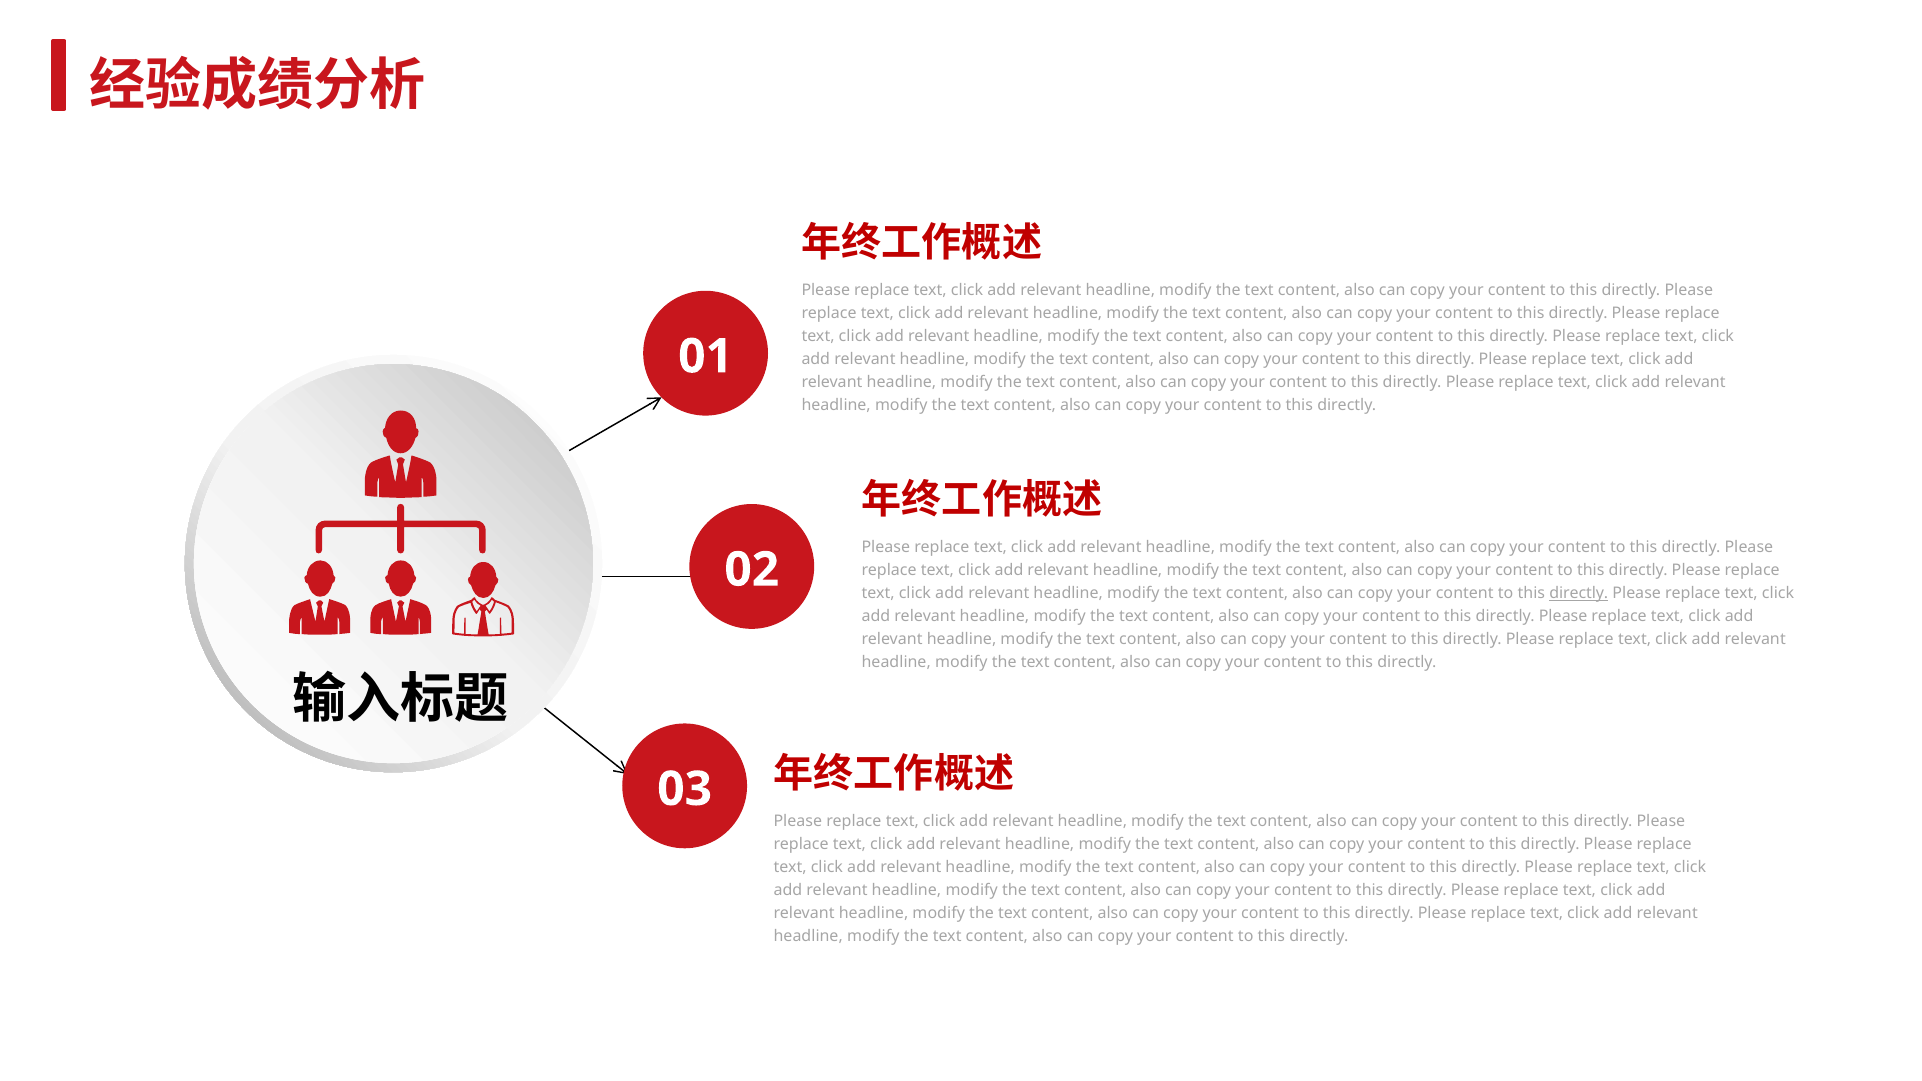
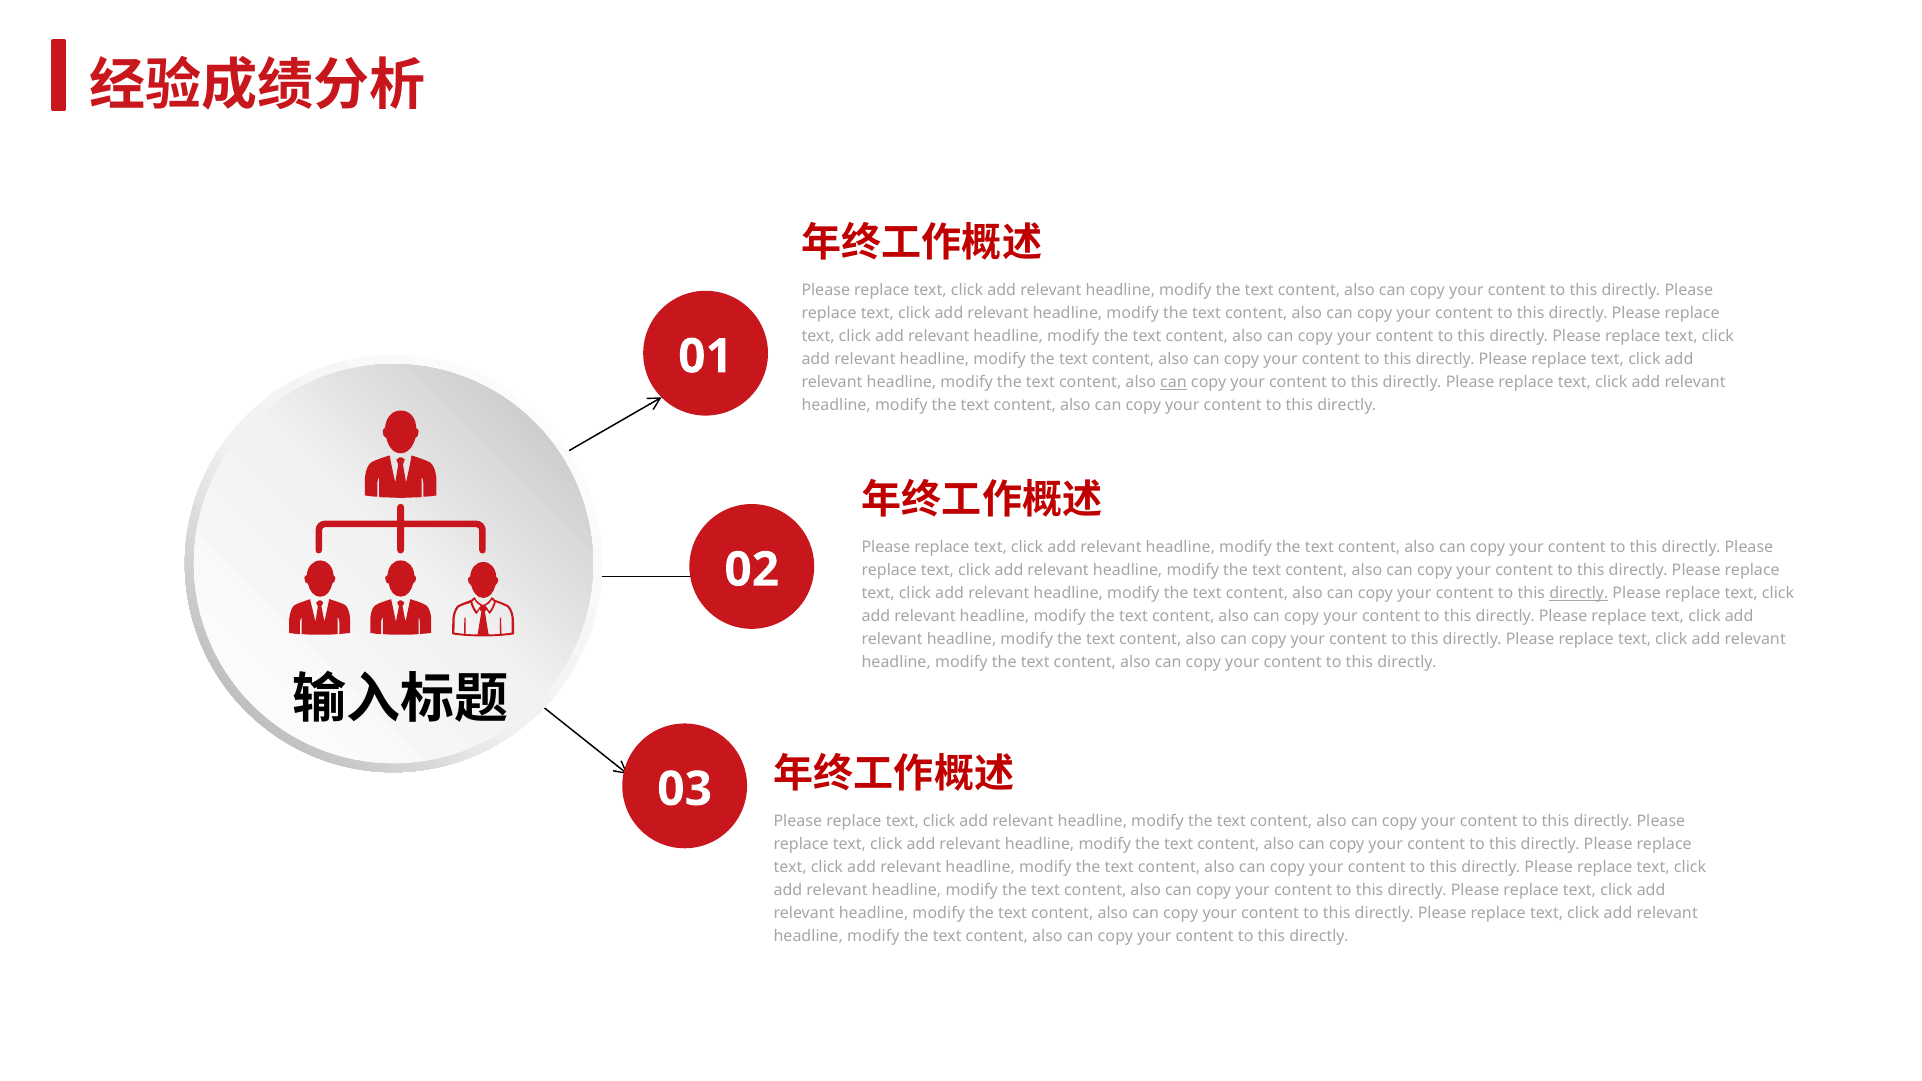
can at (1174, 382) underline: none -> present
